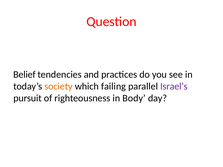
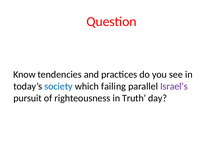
Belief: Belief -> Know
society colour: orange -> blue
Body: Body -> Truth
